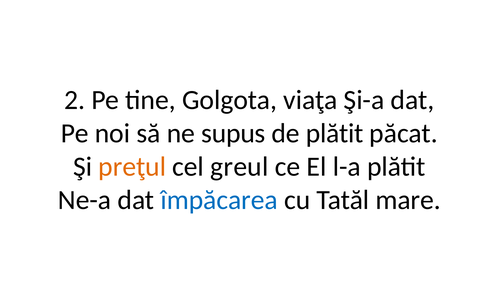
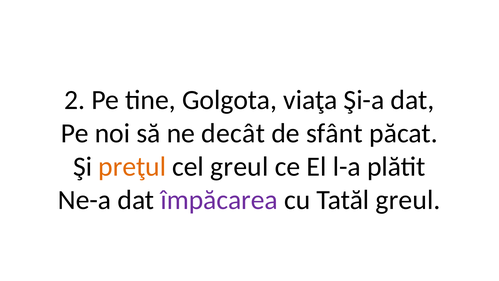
supus: supus -> decât
de plătit: plătit -> sfânt
împăcarea colour: blue -> purple
Tatăl mare: mare -> greul
